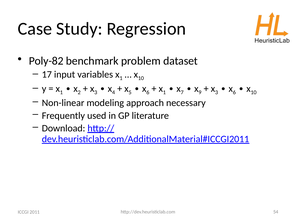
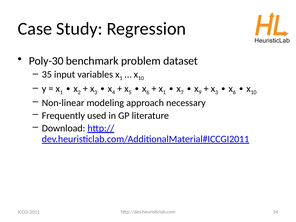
Poly-82: Poly-82 -> Poly-30
17: 17 -> 35
